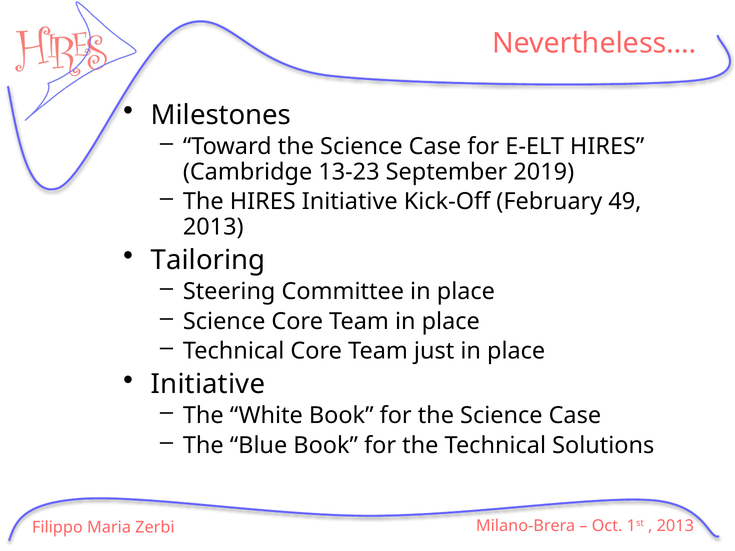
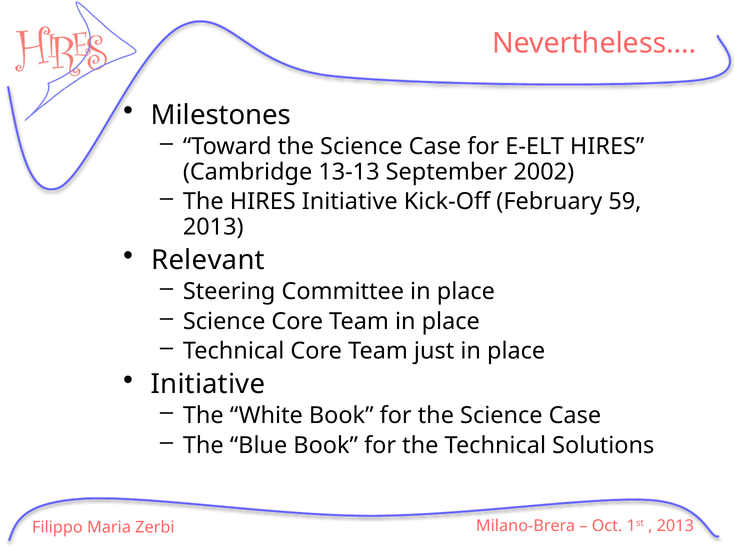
13-23: 13-23 -> 13-13
2019: 2019 -> 2002
49: 49 -> 59
Tailoring: Tailoring -> Relevant
